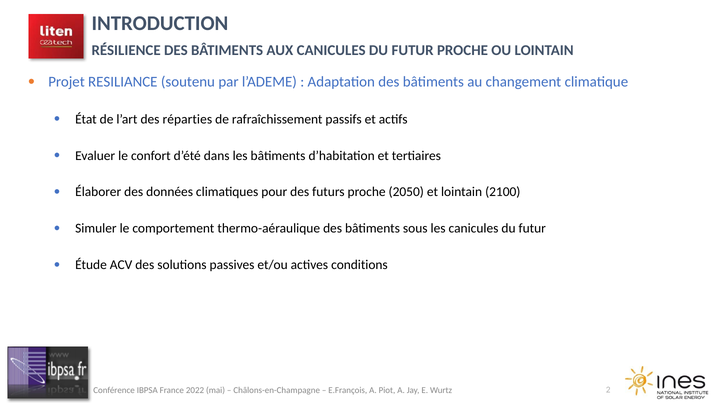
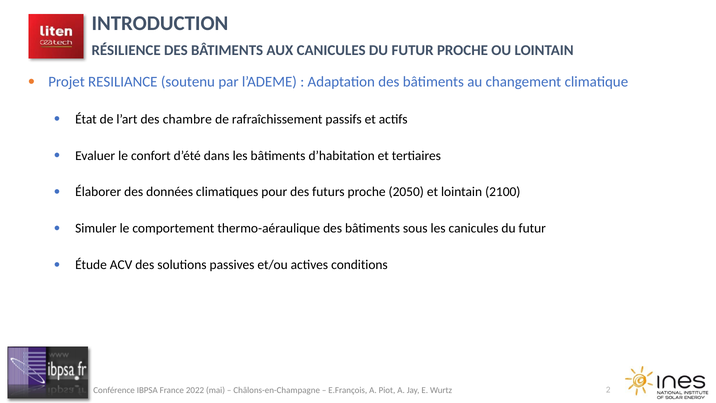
réparties: réparties -> chambre
